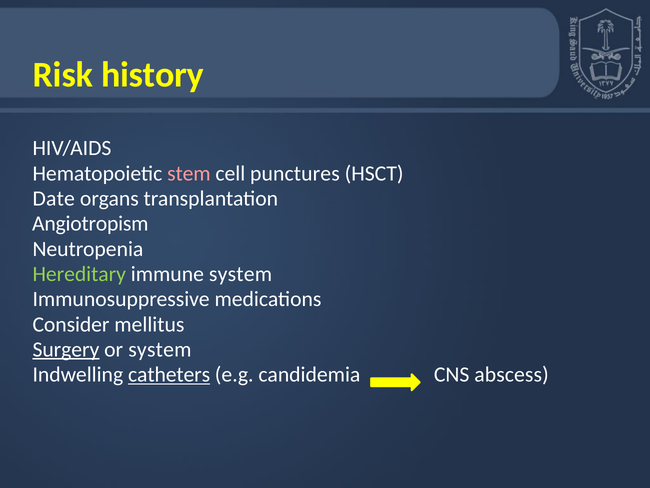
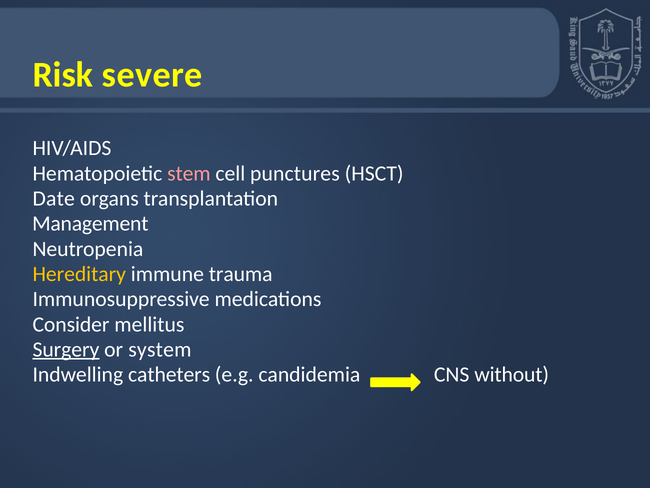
history: history -> severe
Angiotropism: Angiotropism -> Management
Hereditary colour: light green -> yellow
immune system: system -> trauma
catheters underline: present -> none
abscess: abscess -> without
